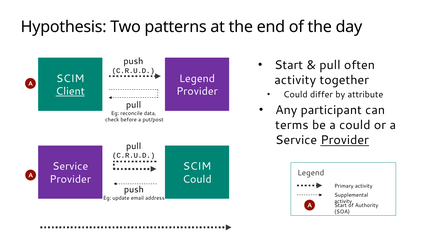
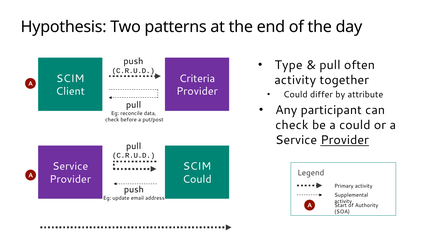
Start at (289, 65): Start -> Type
Legend at (197, 78): Legend -> Criteria
Client underline: present -> none
terms at (292, 125): terms -> check
